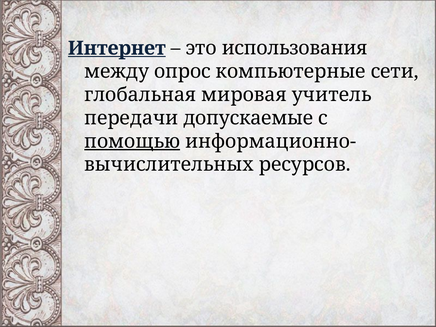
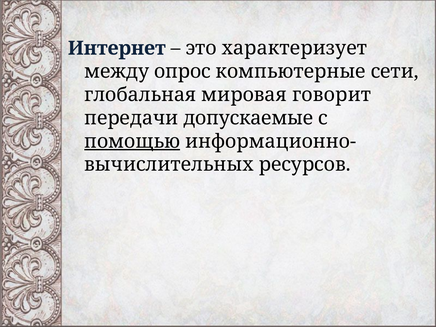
Интернет underline: present -> none
использования: использования -> характеризует
учитель: учитель -> говорит
